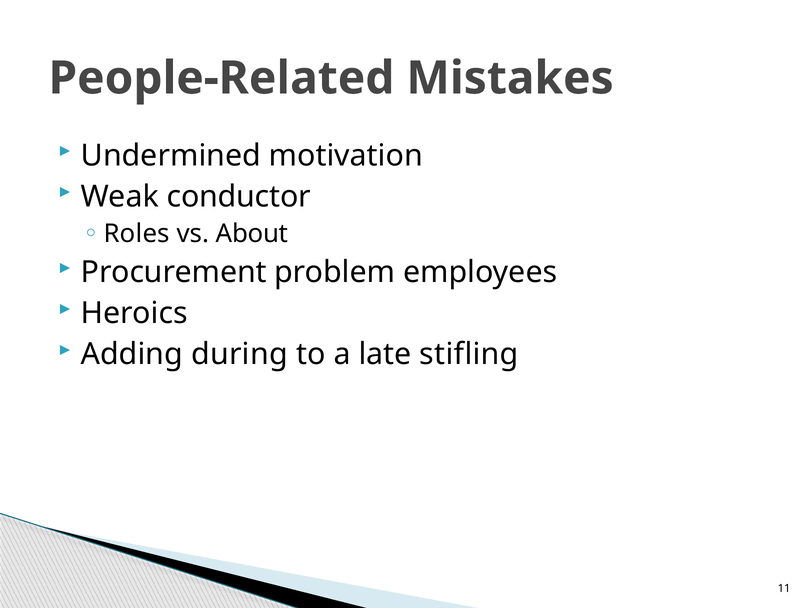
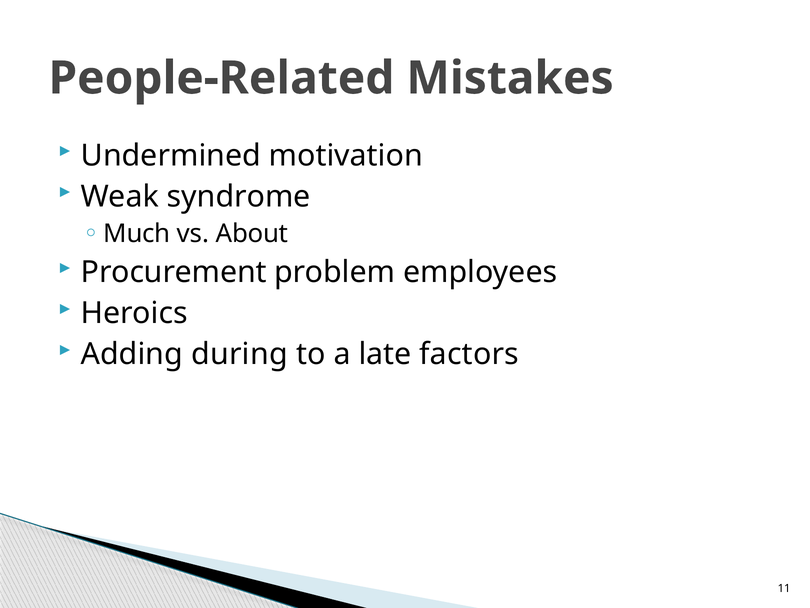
conductor: conductor -> syndrome
Roles: Roles -> Much
stifling: stifling -> factors
